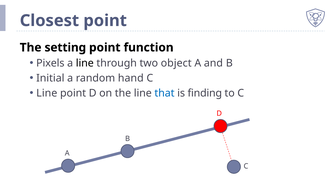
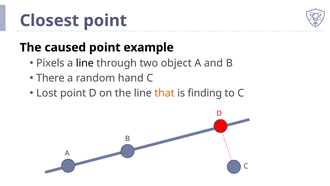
setting: setting -> caused
function: function -> example
Initial: Initial -> There
Line at (47, 93): Line -> Lost
that colour: blue -> orange
